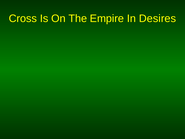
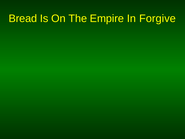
Cross: Cross -> Bread
Desires: Desires -> Forgive
